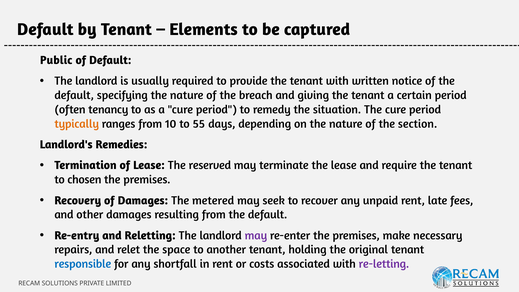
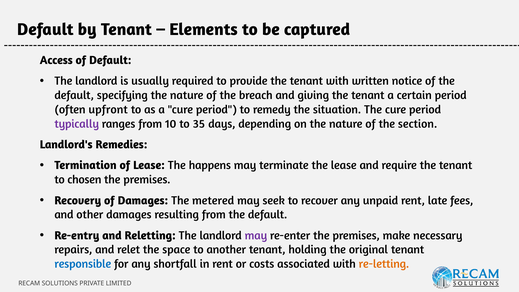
Public: Public -> Access
tenancy: tenancy -> upfront
typically colour: orange -> purple
55: 55 -> 35
reserved: reserved -> happens
re-letting colour: purple -> orange
